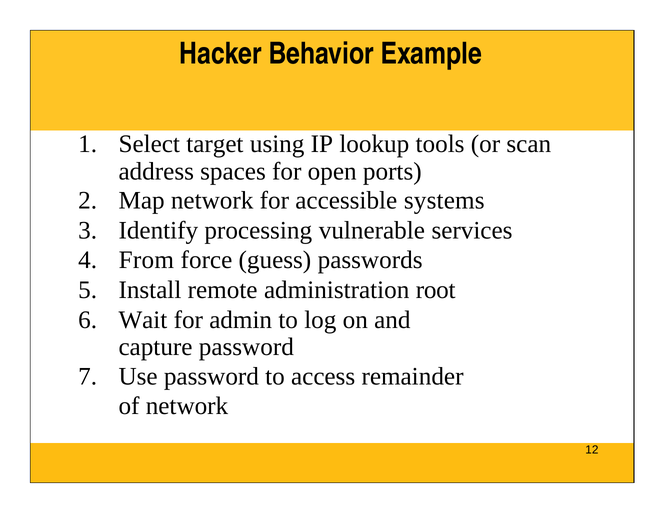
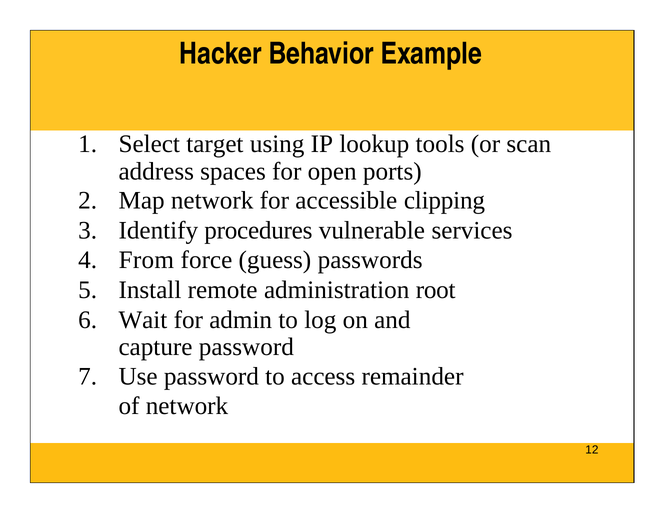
systems: systems -> clipping
processing: processing -> procedures
